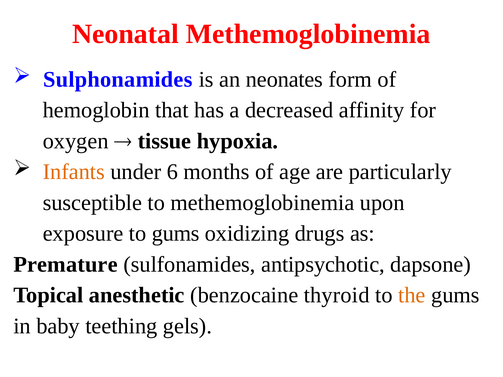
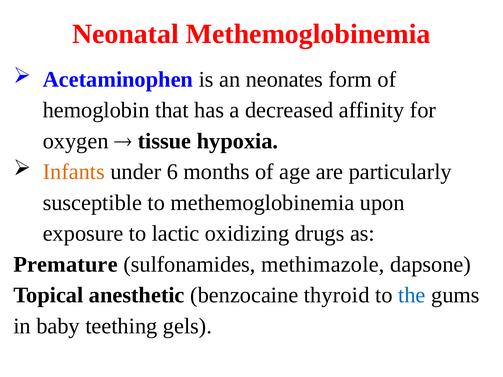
Sulphonamides: Sulphonamides -> Acetaminophen
to gums: gums -> lactic
antipsychotic: antipsychotic -> methimazole
the colour: orange -> blue
